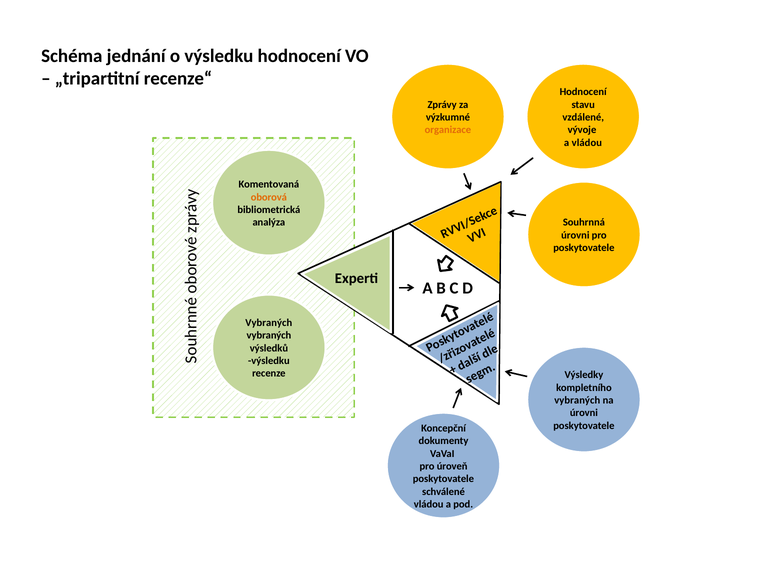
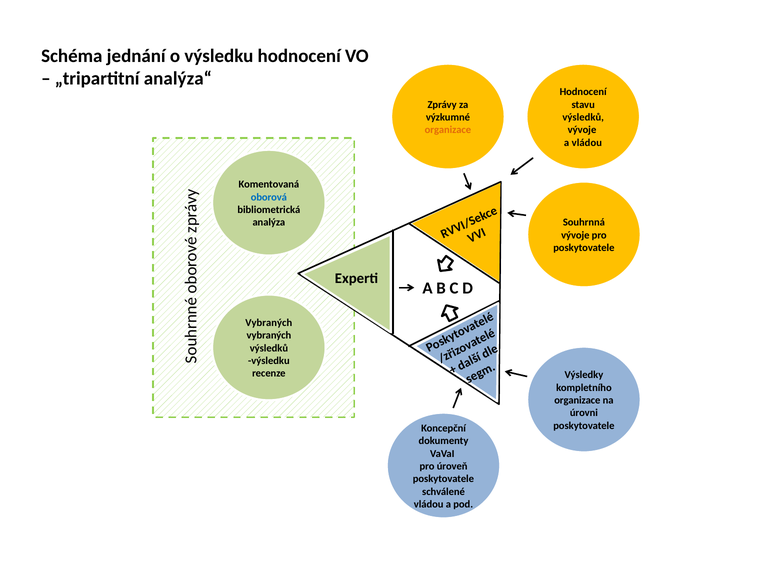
recenze“: recenze“ -> analýza“
vzdálené at (583, 117): vzdálené -> výsledků
oborová colour: orange -> blue
úrovni at (575, 235): úrovni -> vývoje
vybraných at (577, 400): vybraných -> organizace
